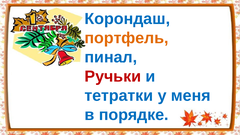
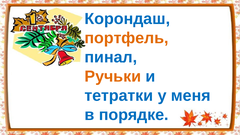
Ручьки colour: red -> orange
